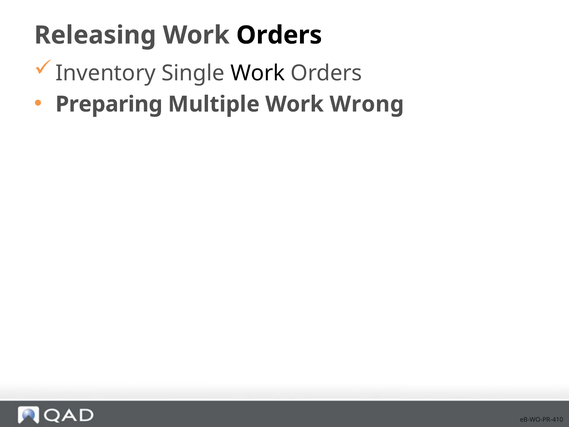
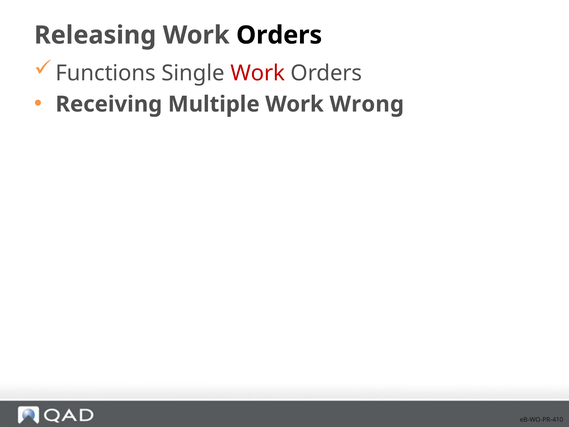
Inventory: Inventory -> Functions
Work at (258, 73) colour: black -> red
Preparing: Preparing -> Receiving
